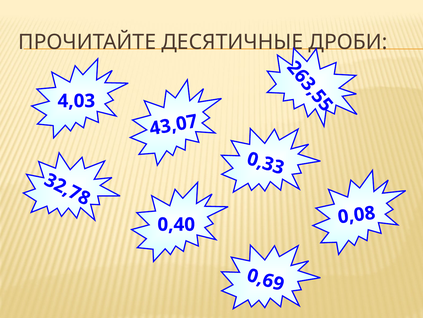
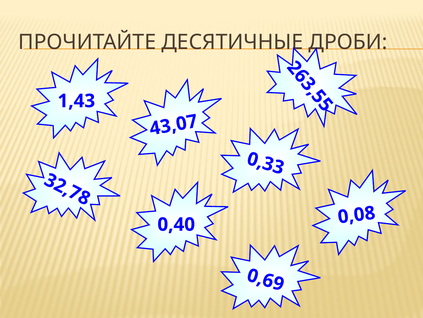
4,03: 4,03 -> 1,43
